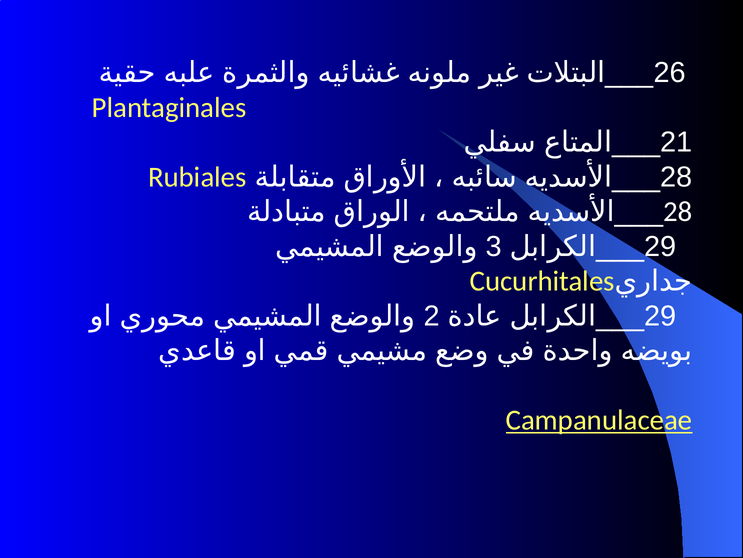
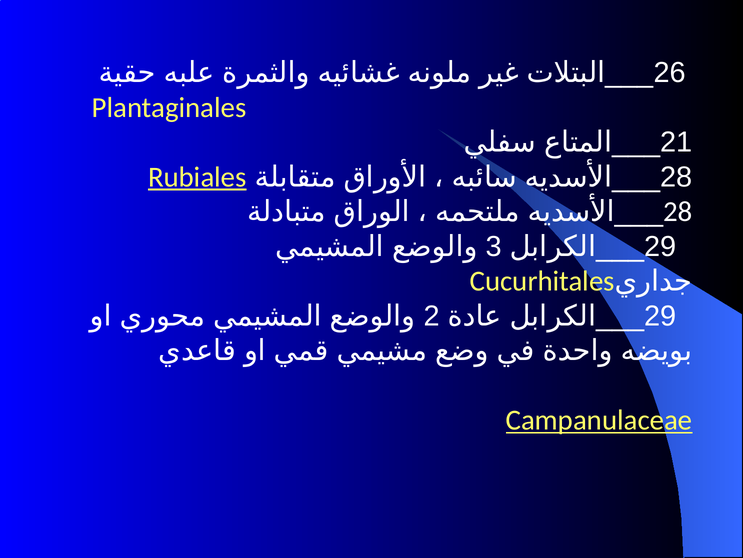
Rubiales underline: none -> present
